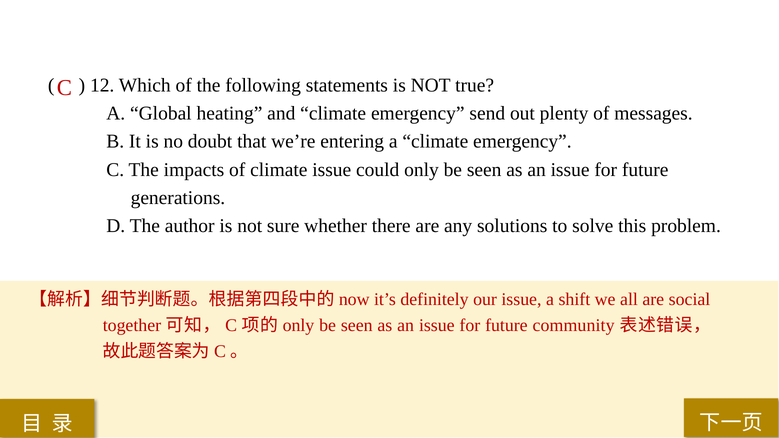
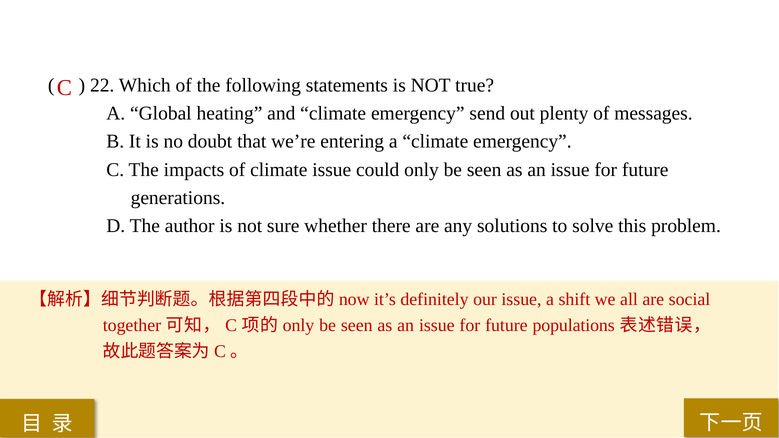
12: 12 -> 22
community: community -> populations
